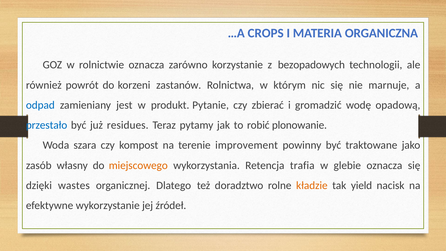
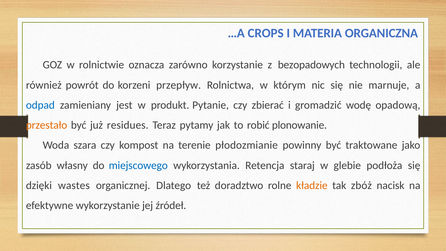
zastanów: zastanów -> przepływ
przestało colour: blue -> orange
improvement: improvement -> płodozmianie
miejscowego colour: orange -> blue
trafia: trafia -> staraj
glebie oznacza: oznacza -> podłoża
yield: yield -> zbóż
